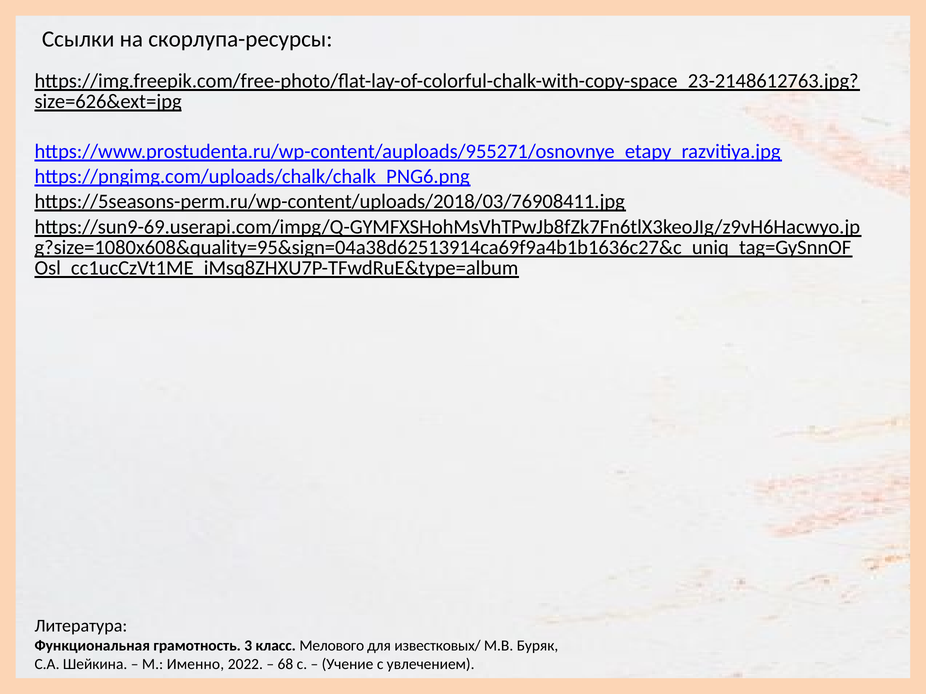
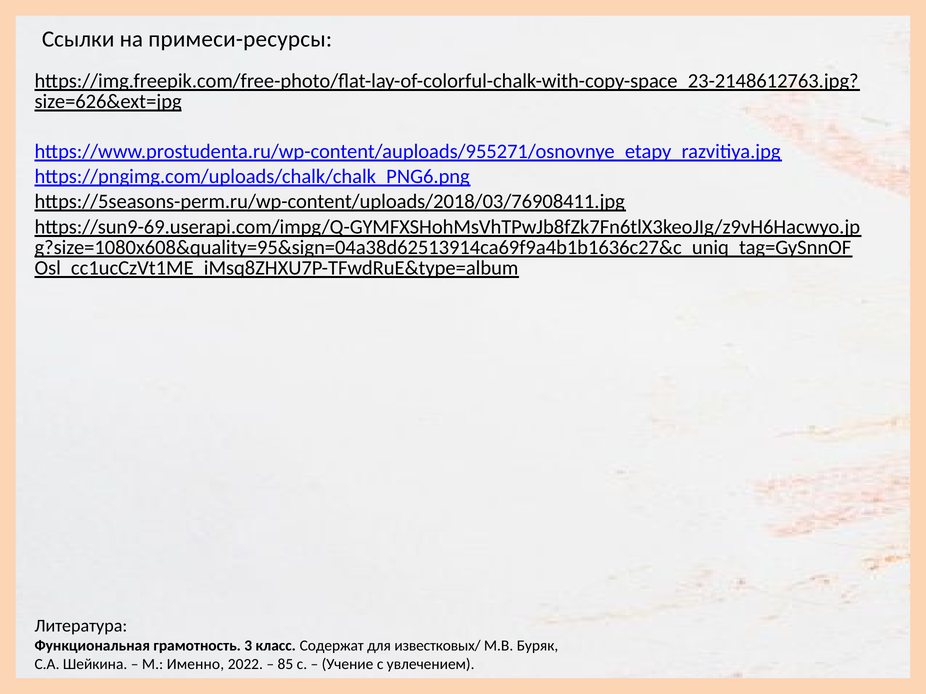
скорлупа-ресурсы: скорлупа-ресурсы -> примеси-ресурсы
Мелового: Мелового -> Содержат
68: 68 -> 85
